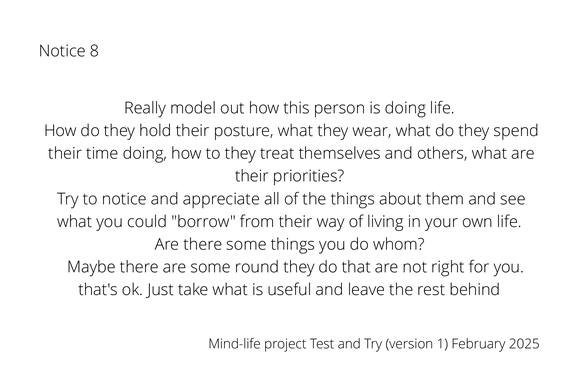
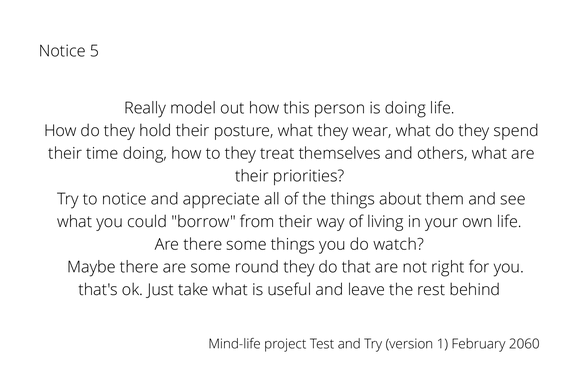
8: 8 -> 5
whom: whom -> watch
2025: 2025 -> 2060
